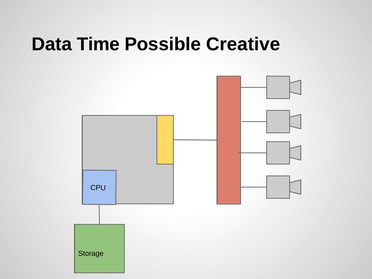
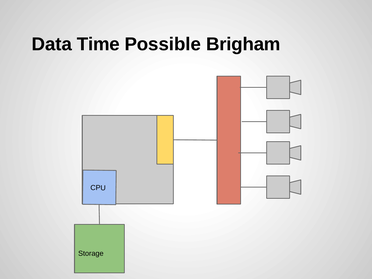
Creative: Creative -> Brigham
